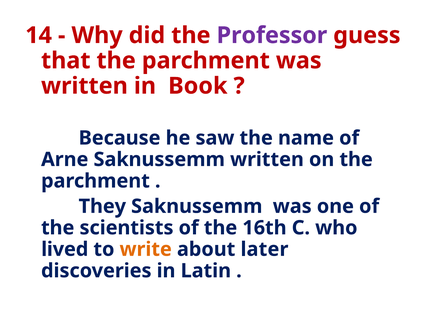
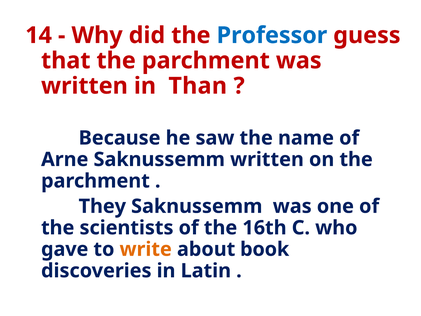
Professor colour: purple -> blue
Book: Book -> Than
lived: lived -> gave
later: later -> book
